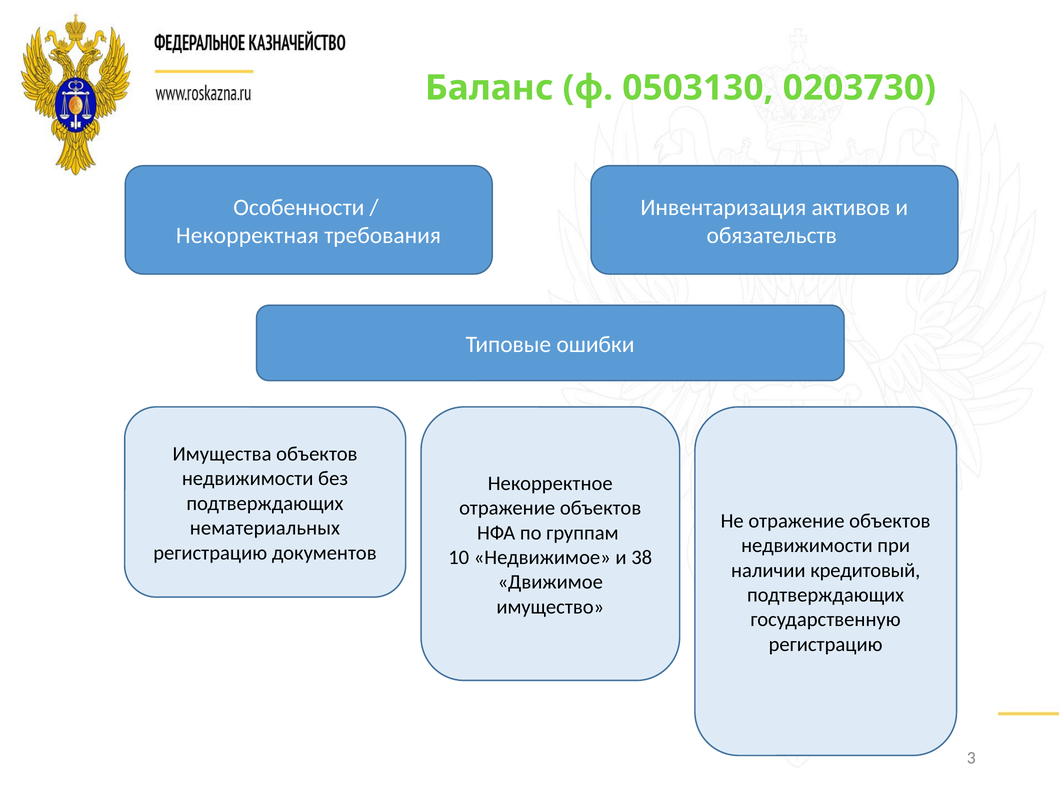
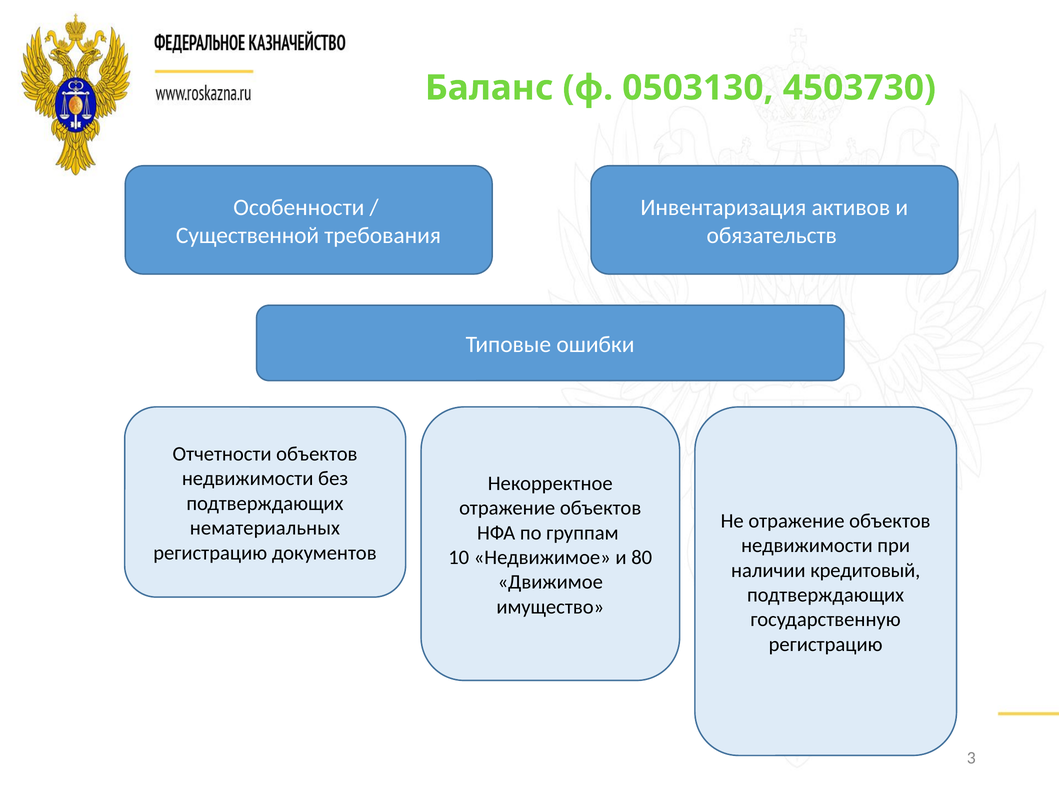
0203730: 0203730 -> 4503730
Некорректная: Некорректная -> Существенной
Имущества: Имущества -> Отчетности
38: 38 -> 80
